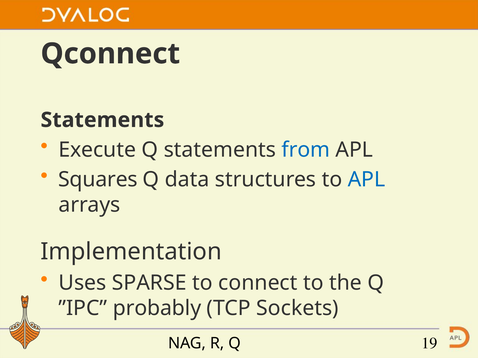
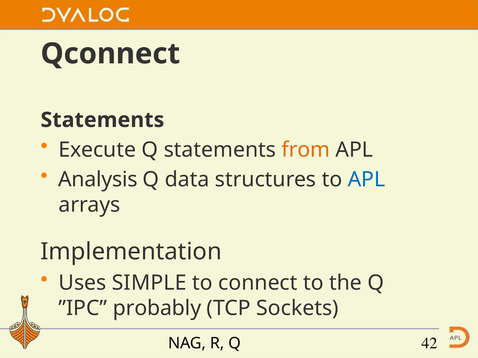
from colour: blue -> orange
Squares: Squares -> Analysis
SPARSE: SPARSE -> SIMPLE
19: 19 -> 42
